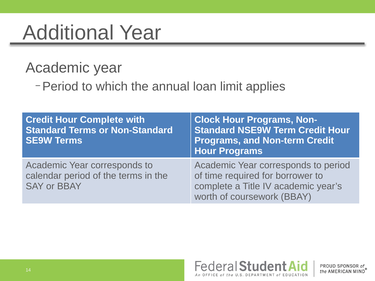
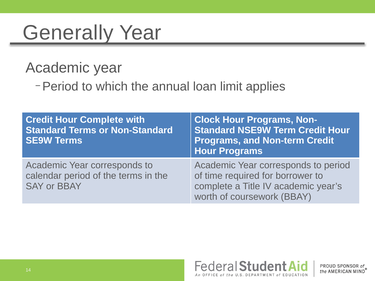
Additional: Additional -> Generally
